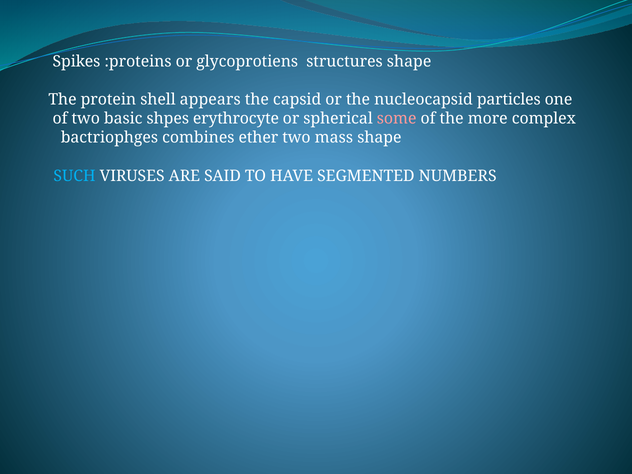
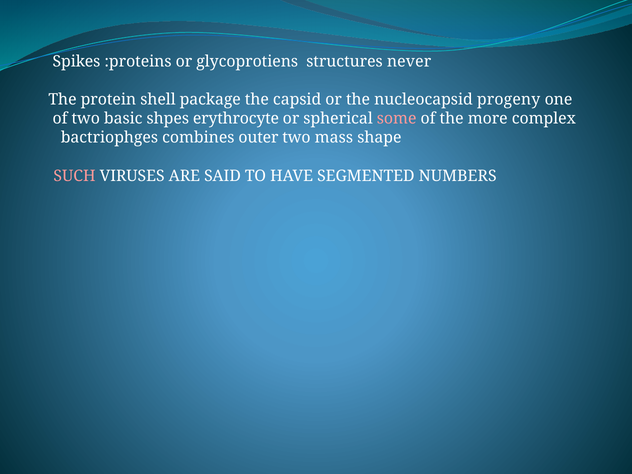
structures shape: shape -> never
appears: appears -> package
particles: particles -> progeny
ether: ether -> outer
SUCH colour: light blue -> pink
